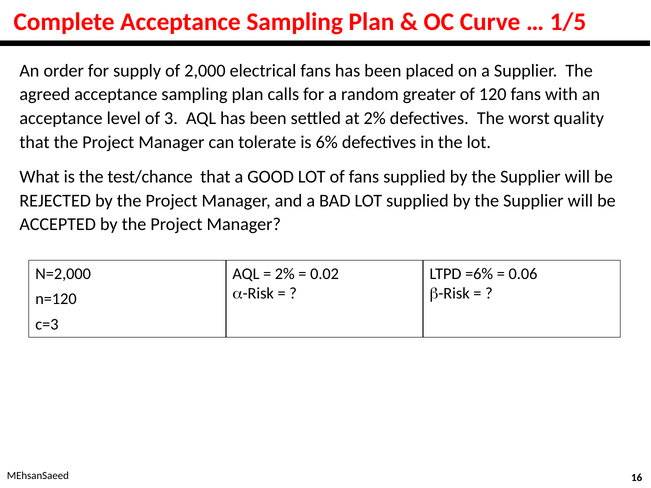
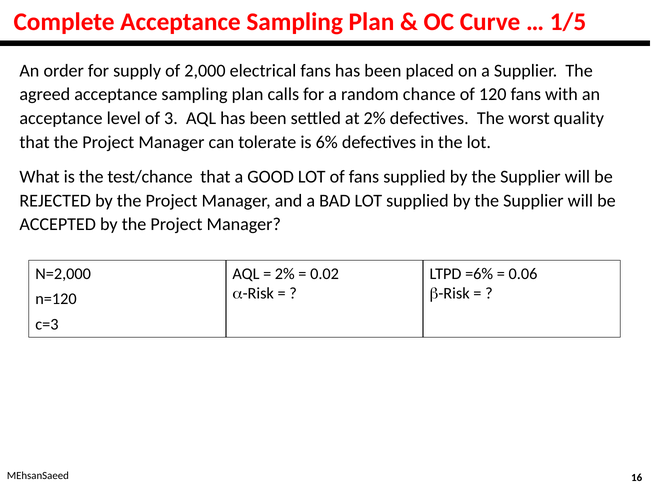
greater: greater -> chance
